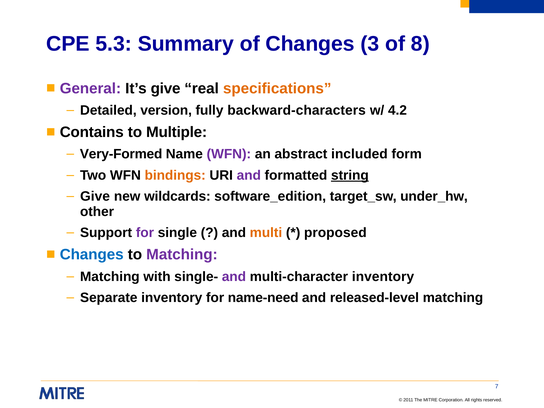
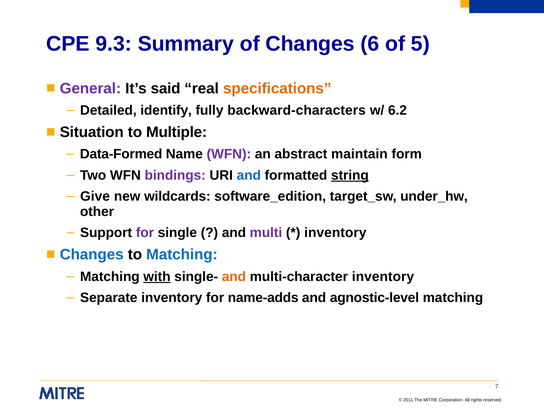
5.3: 5.3 -> 9.3
3: 3 -> 6
8: 8 -> 5
It’s give: give -> said
version: version -> identify
4.2: 4.2 -> 6.2
Contains: Contains -> Situation
Very-Formed: Very-Formed -> Data-Formed
included: included -> maintain
bindings colour: orange -> purple
and at (249, 175) colour: purple -> blue
multi colour: orange -> purple
proposed at (335, 233): proposed -> inventory
Matching at (182, 255) colour: purple -> blue
with underline: none -> present
and at (234, 277) colour: purple -> orange
name-need: name-need -> name-adds
released-level: released-level -> agnostic-level
